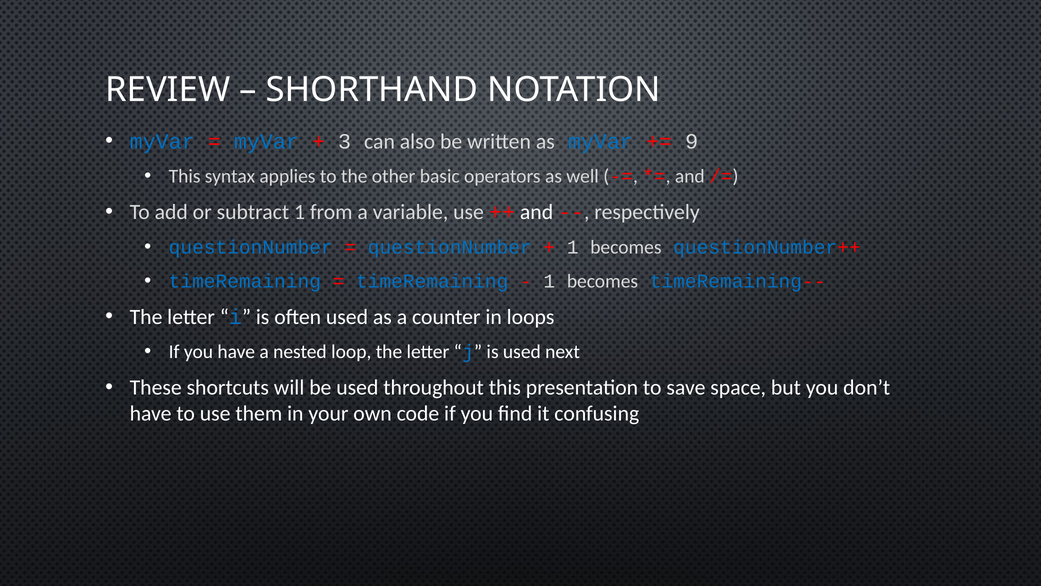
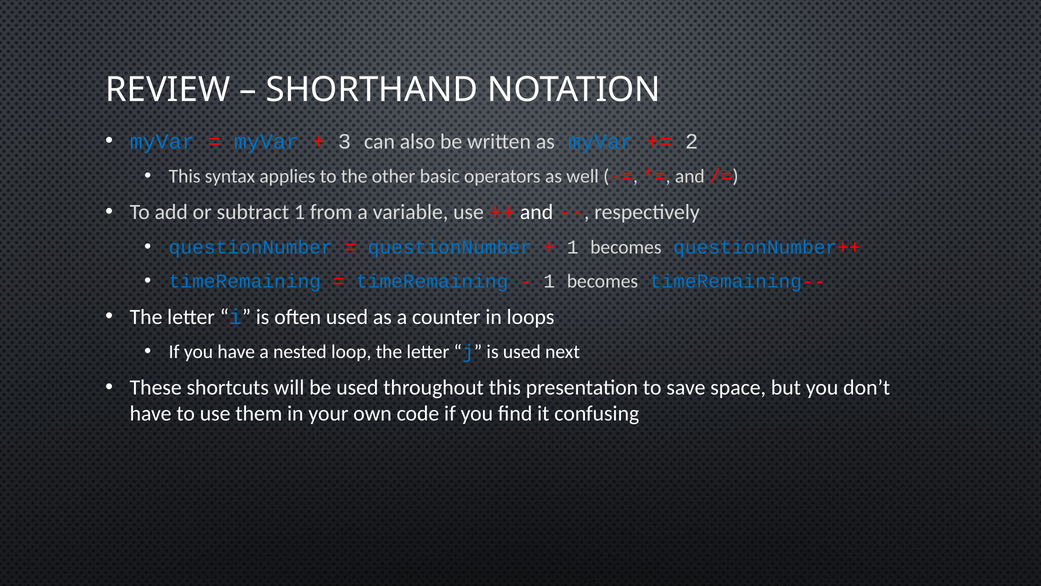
9: 9 -> 2
